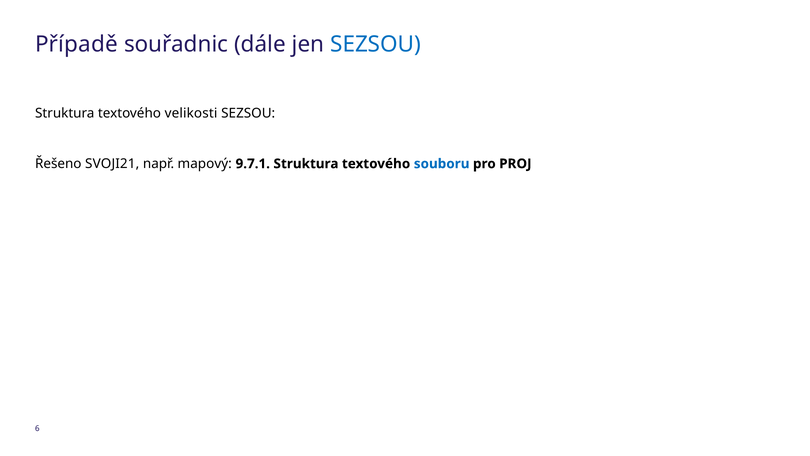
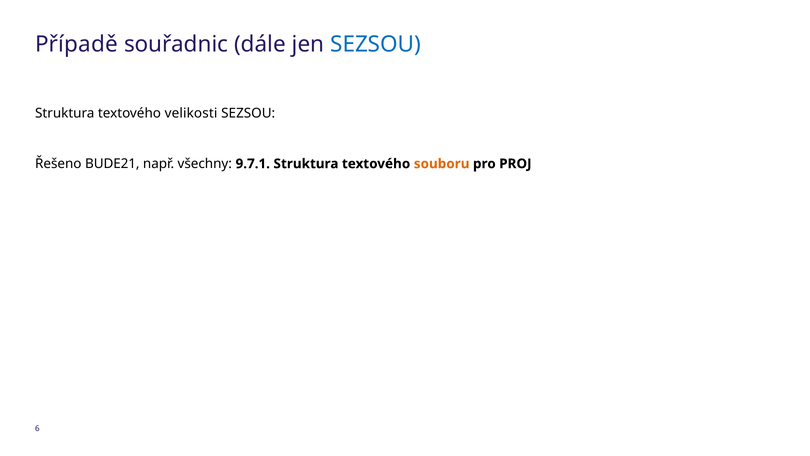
SVOJI21: SVOJI21 -> BUDE21
mapový: mapový -> všechny
souboru colour: blue -> orange
